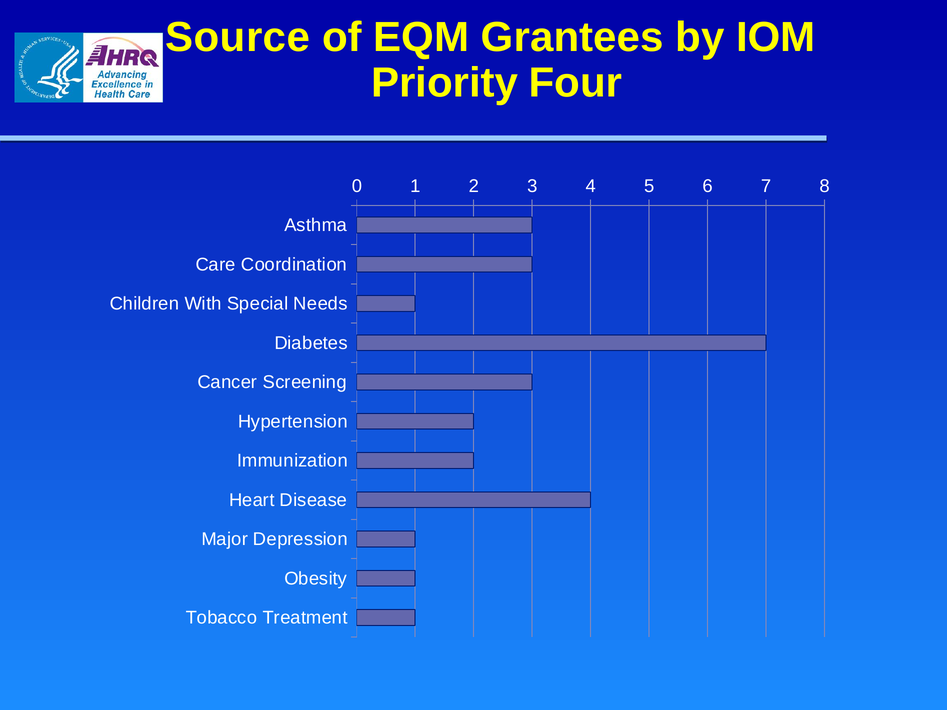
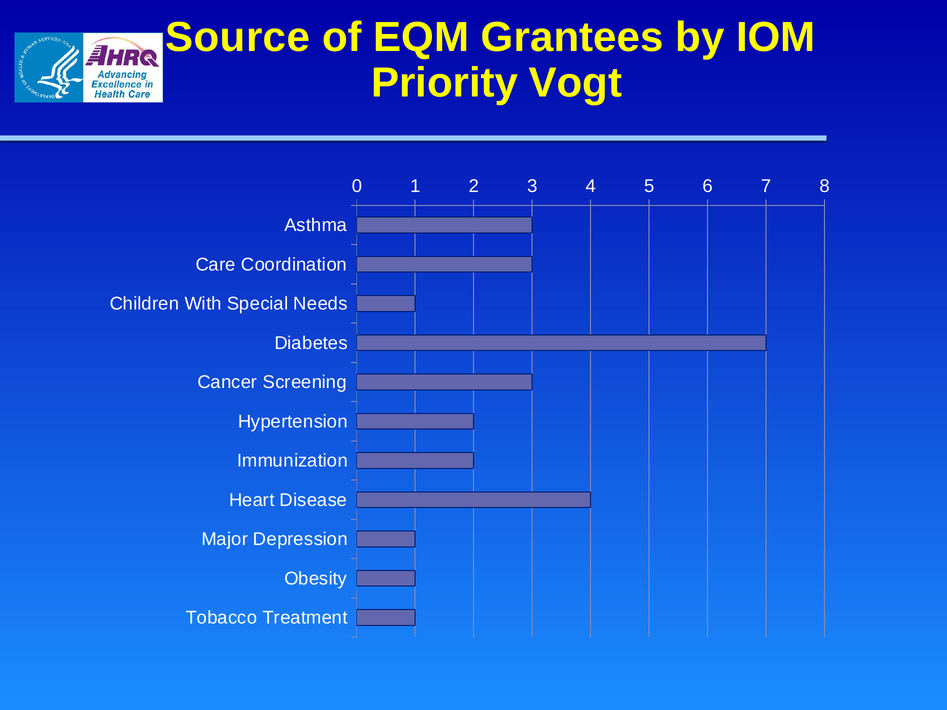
Four: Four -> Vogt
